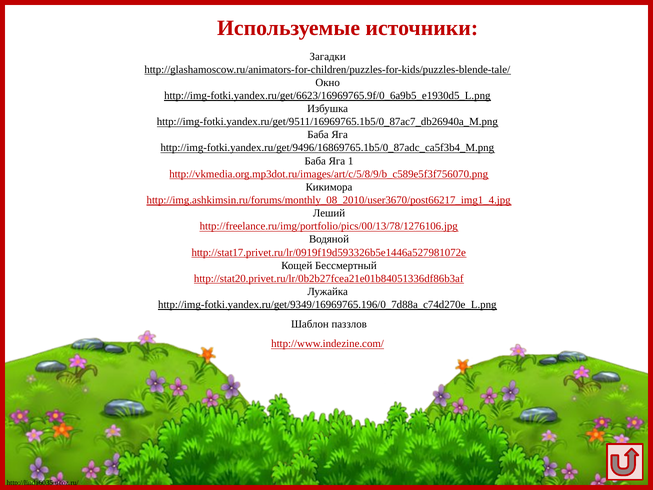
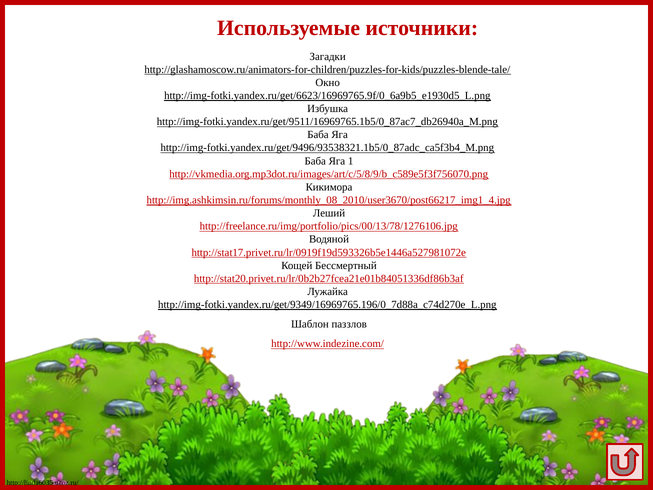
http://img-fotki.yandex.ru/get/9496/16869765.1b5/0_87adc_ca5f3b4_M.png: http://img-fotki.yandex.ru/get/9496/16869765.1b5/0_87adc_ca5f3b4_M.png -> http://img-fotki.yandex.ru/get/9496/93538321.1b5/0_87adc_ca5f3b4_M.png
